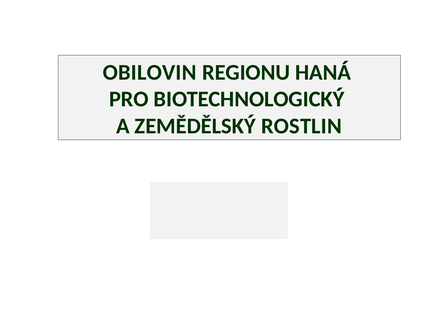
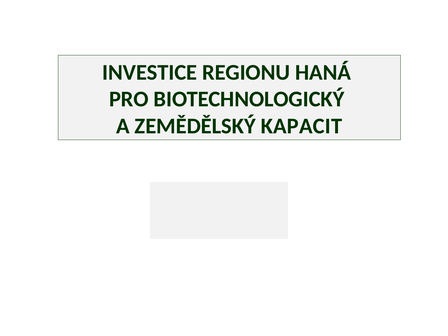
OBILOVIN: OBILOVIN -> INVESTICE
ROSTLIN: ROSTLIN -> KAPACIT
